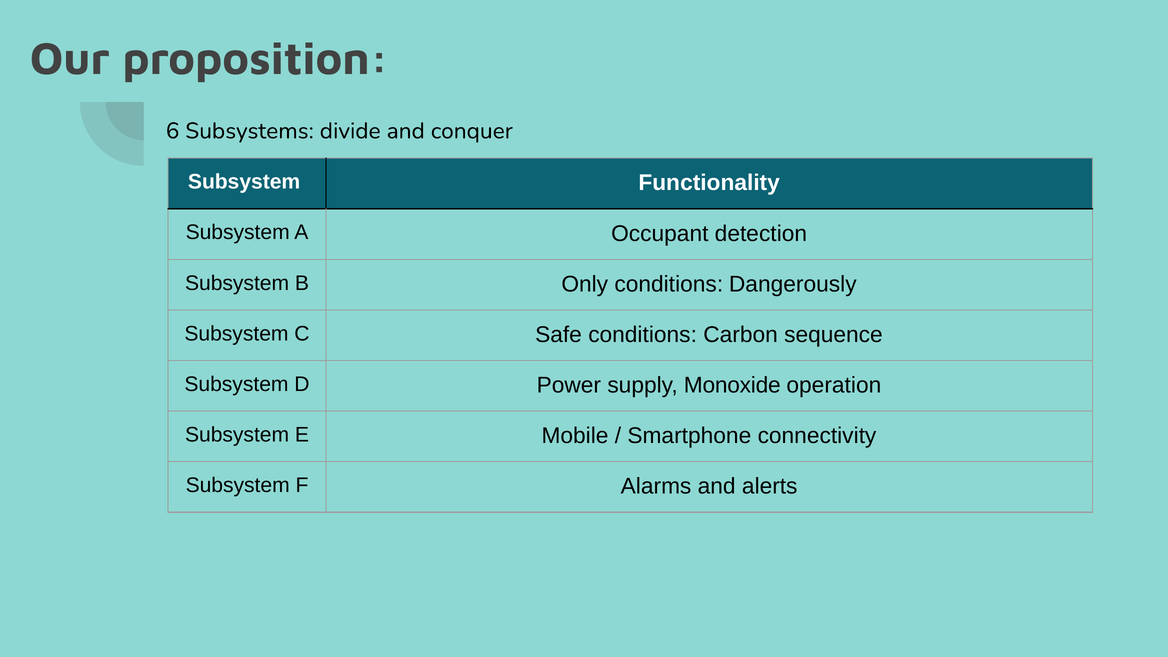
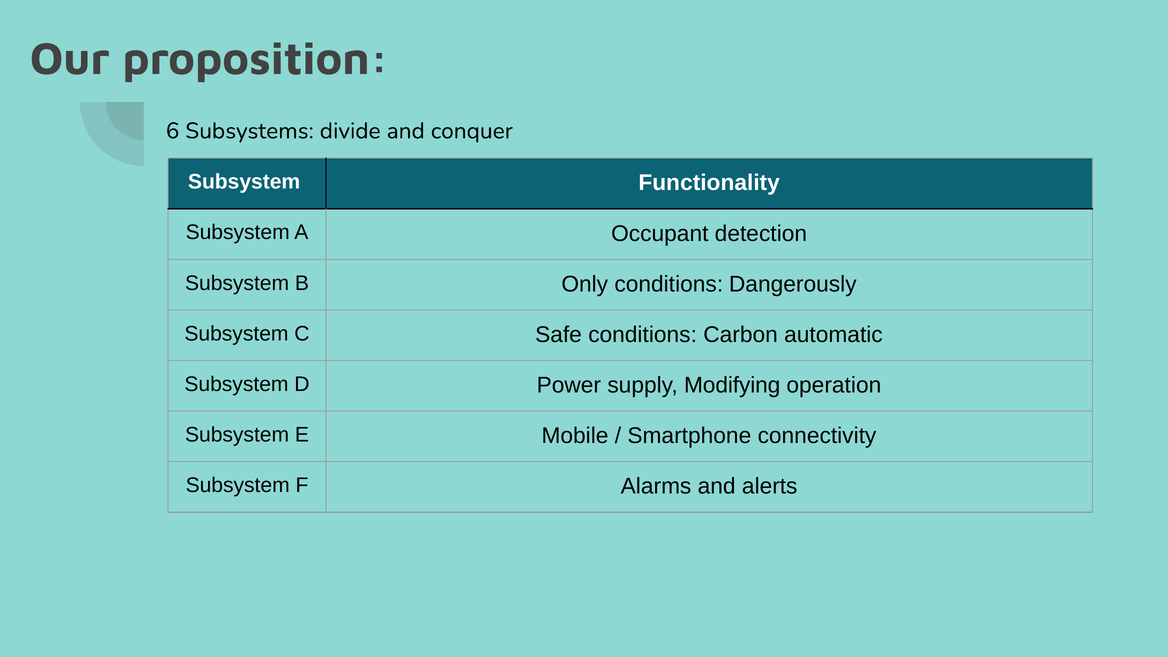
sequence: sequence -> automatic
Monoxide: Monoxide -> Modifying
